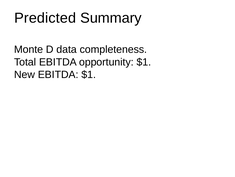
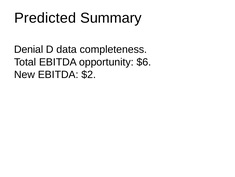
Monte: Monte -> Denial
opportunity $1: $1 -> $6
EBITDA $1: $1 -> $2
